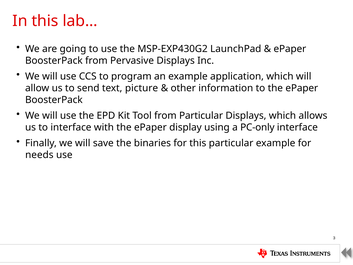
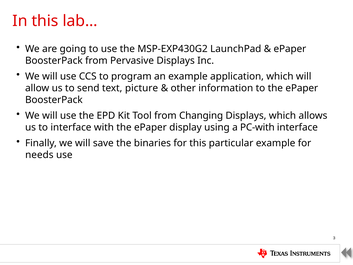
from Particular: Particular -> Changing
PC-only: PC-only -> PC-with
